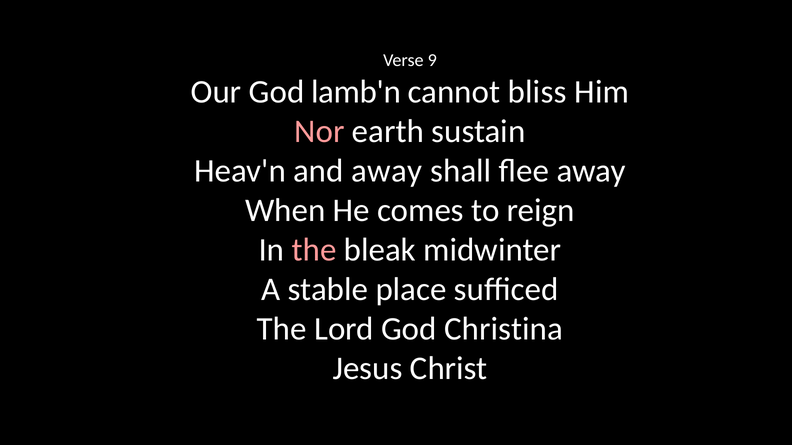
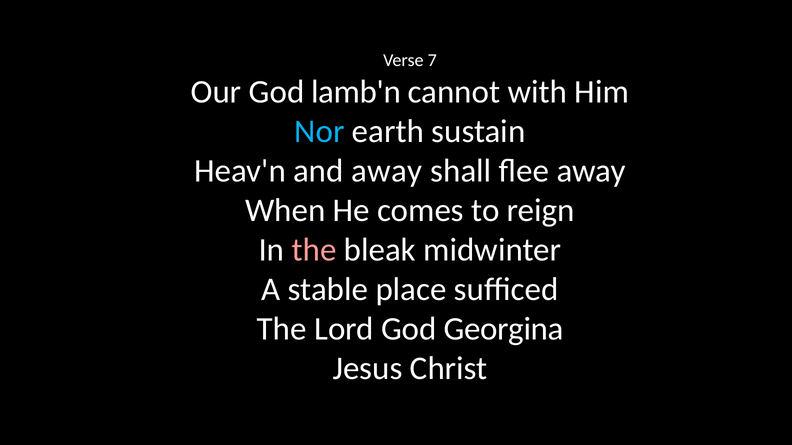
9: 9 -> 7
bliss: bliss -> with
Nor colour: pink -> light blue
Christina: Christina -> Georgina
